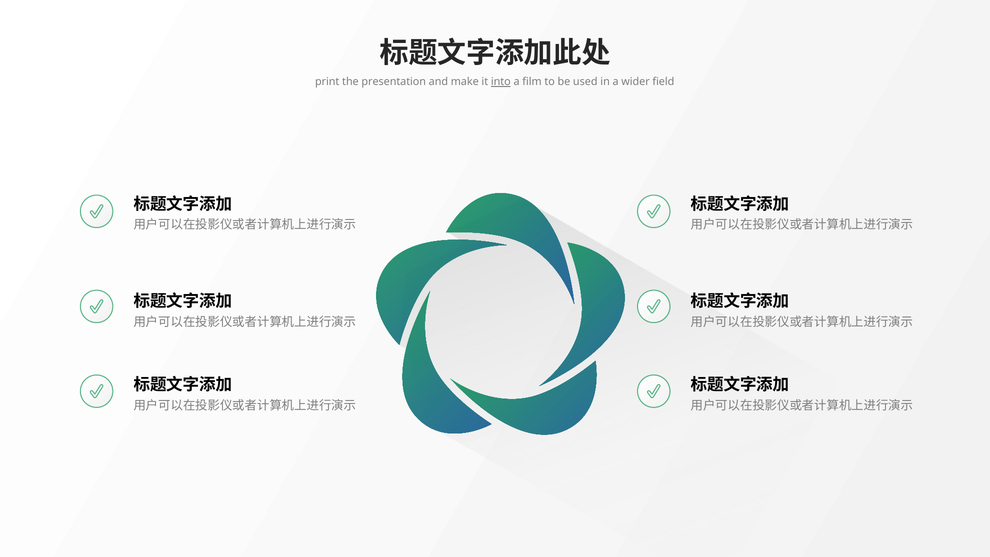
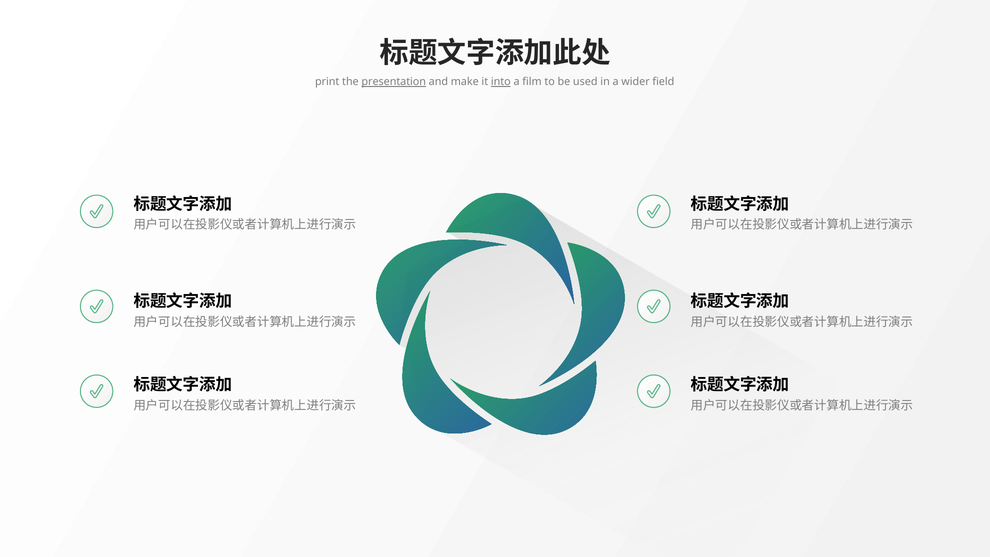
presentation underline: none -> present
